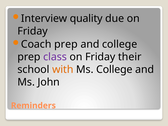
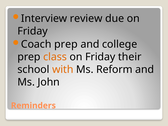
quality: quality -> review
class colour: purple -> orange
Ms College: College -> Reform
